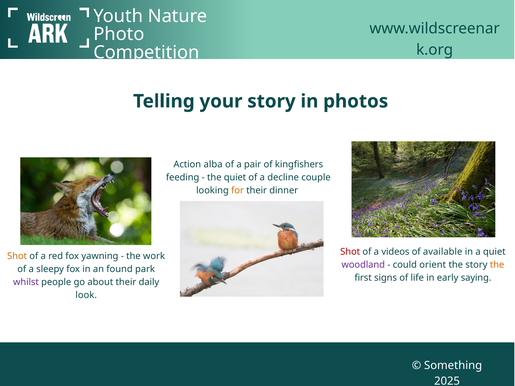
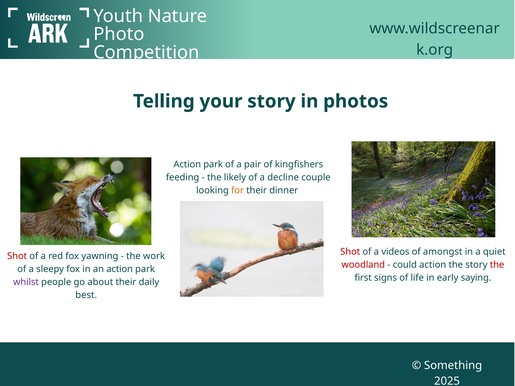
alba at (213, 165): alba -> park
the quiet: quiet -> likely
available: available -> amongst
Shot at (17, 256) colour: orange -> red
woodland colour: purple -> red
could orient: orient -> action
the at (497, 265) colour: orange -> red
an found: found -> action
look: look -> best
